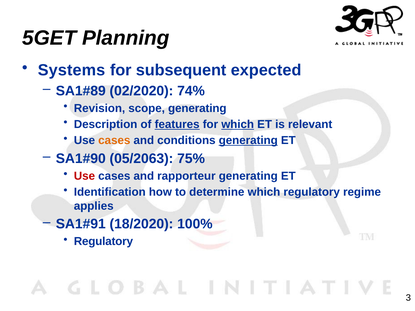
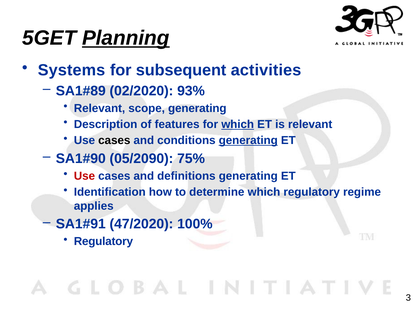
Planning underline: none -> present
expected: expected -> activities
74%: 74% -> 93%
Revision at (100, 108): Revision -> Relevant
features underline: present -> none
cases at (114, 141) colour: orange -> black
05/2063: 05/2063 -> 05/2090
rapporteur: rapporteur -> definitions
18/2020: 18/2020 -> 47/2020
